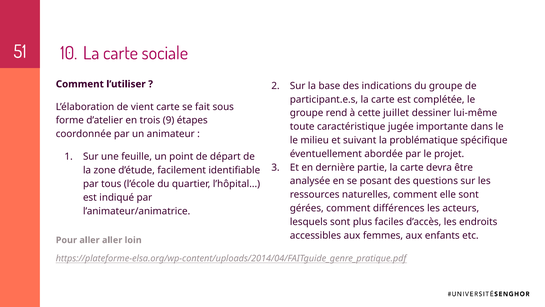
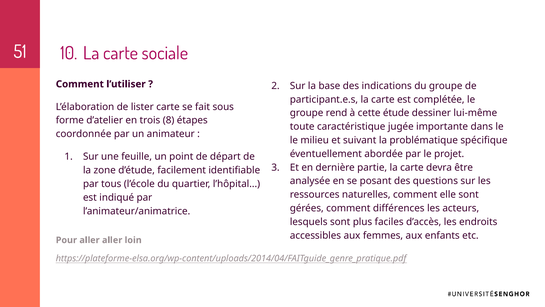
vient: vient -> lister
juillet: juillet -> étude
9: 9 -> 8
